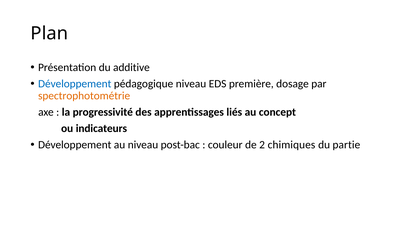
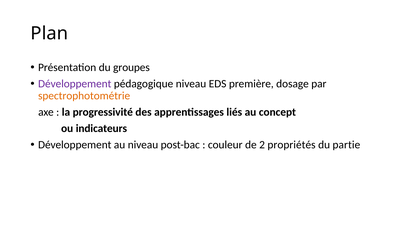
additive: additive -> groupes
Développement at (75, 84) colour: blue -> purple
chimiques: chimiques -> propriétés
